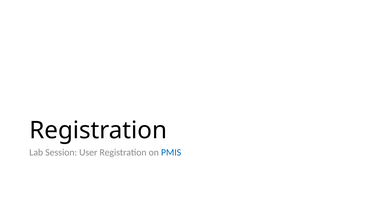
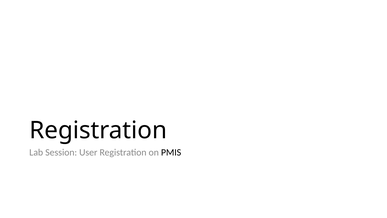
PMIS colour: blue -> black
